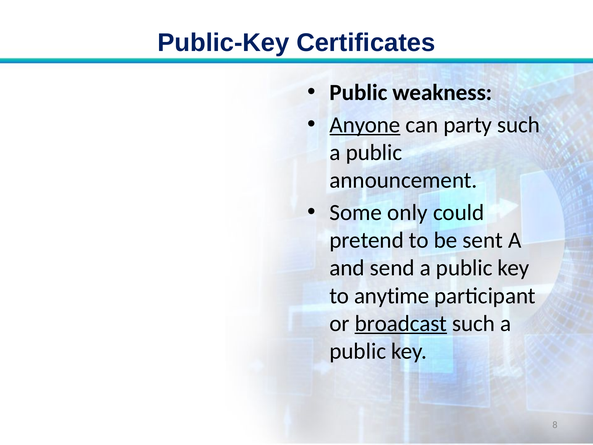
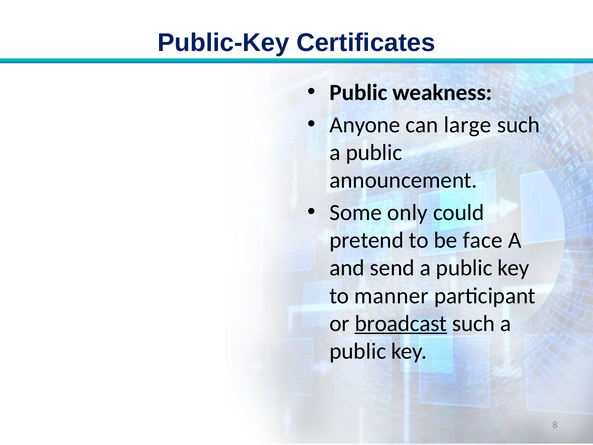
Anyone underline: present -> none
party: party -> large
sent: sent -> face
anytime: anytime -> manner
